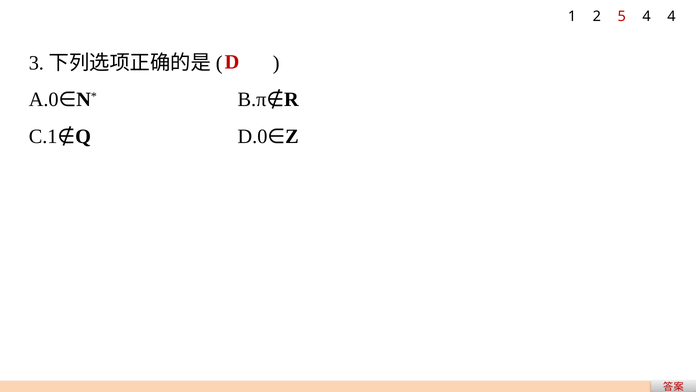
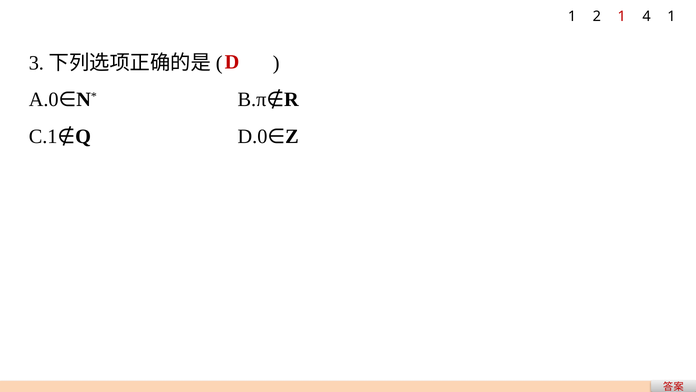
2 5: 5 -> 1
4 4: 4 -> 1
